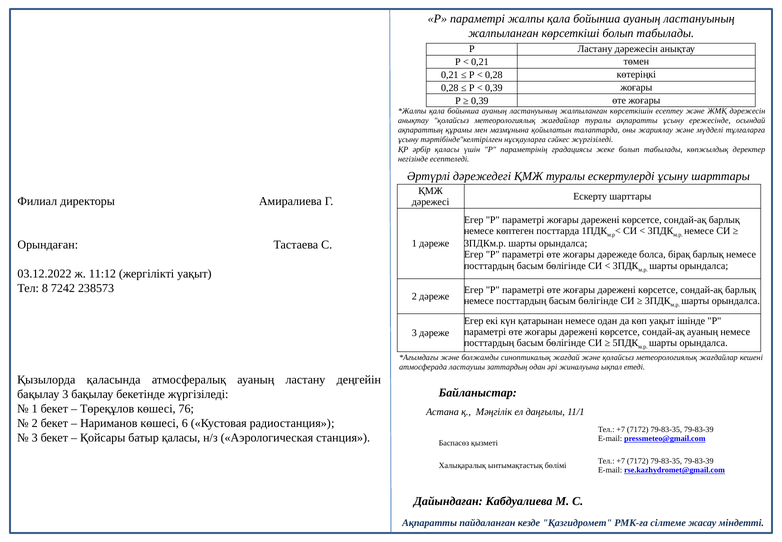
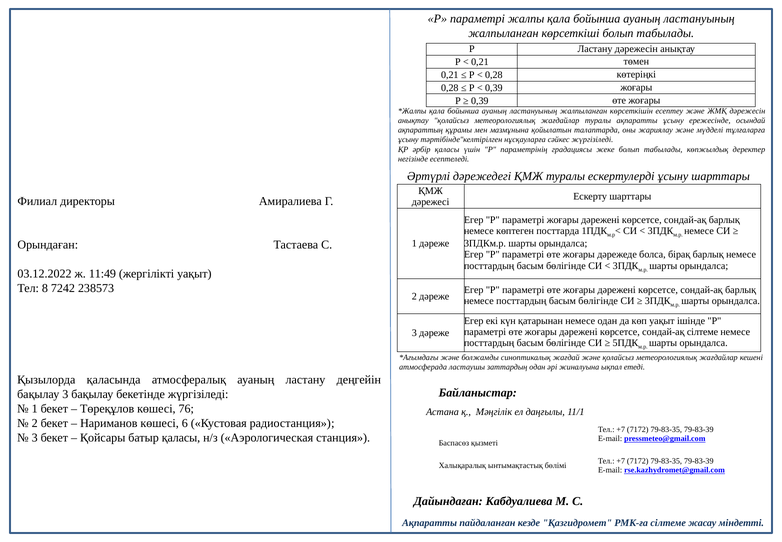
11:12: 11:12 -> 11:49
сондай-ақ ауаның: ауаның -> сілтеме
